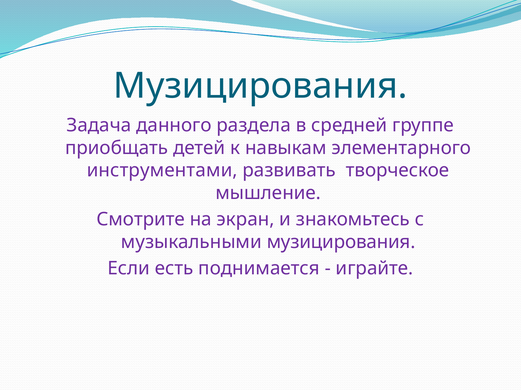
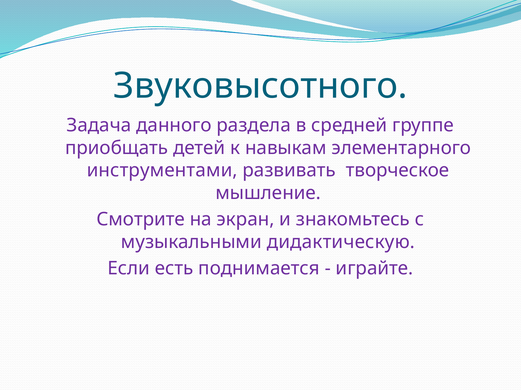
Музицирования at (260, 86): Музицирования -> Звуковысотного
музыкальными музицирования: музицирования -> дидактическую
